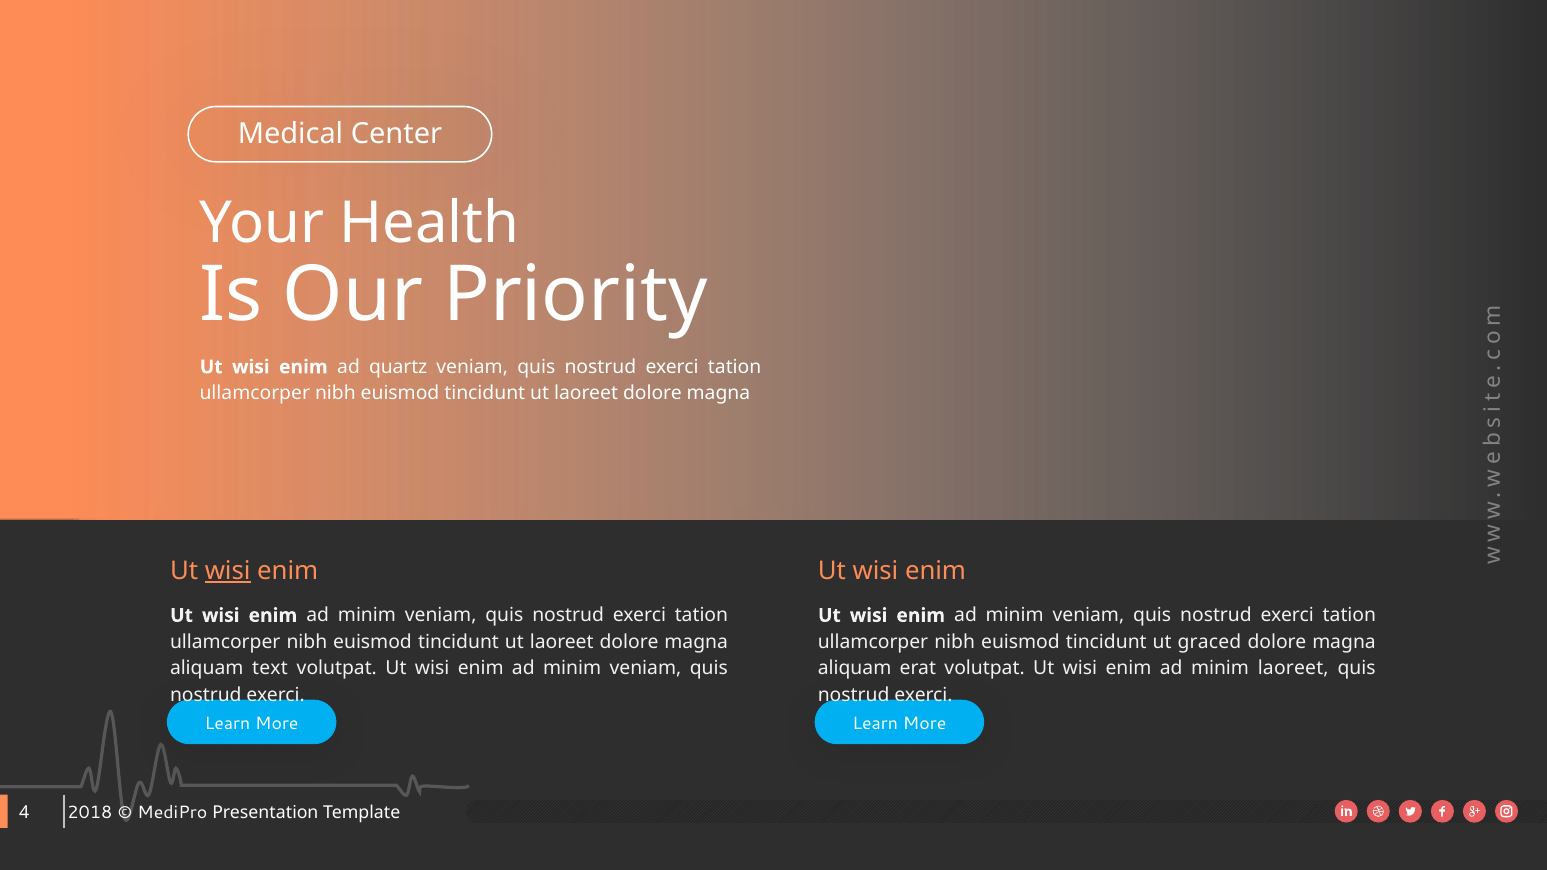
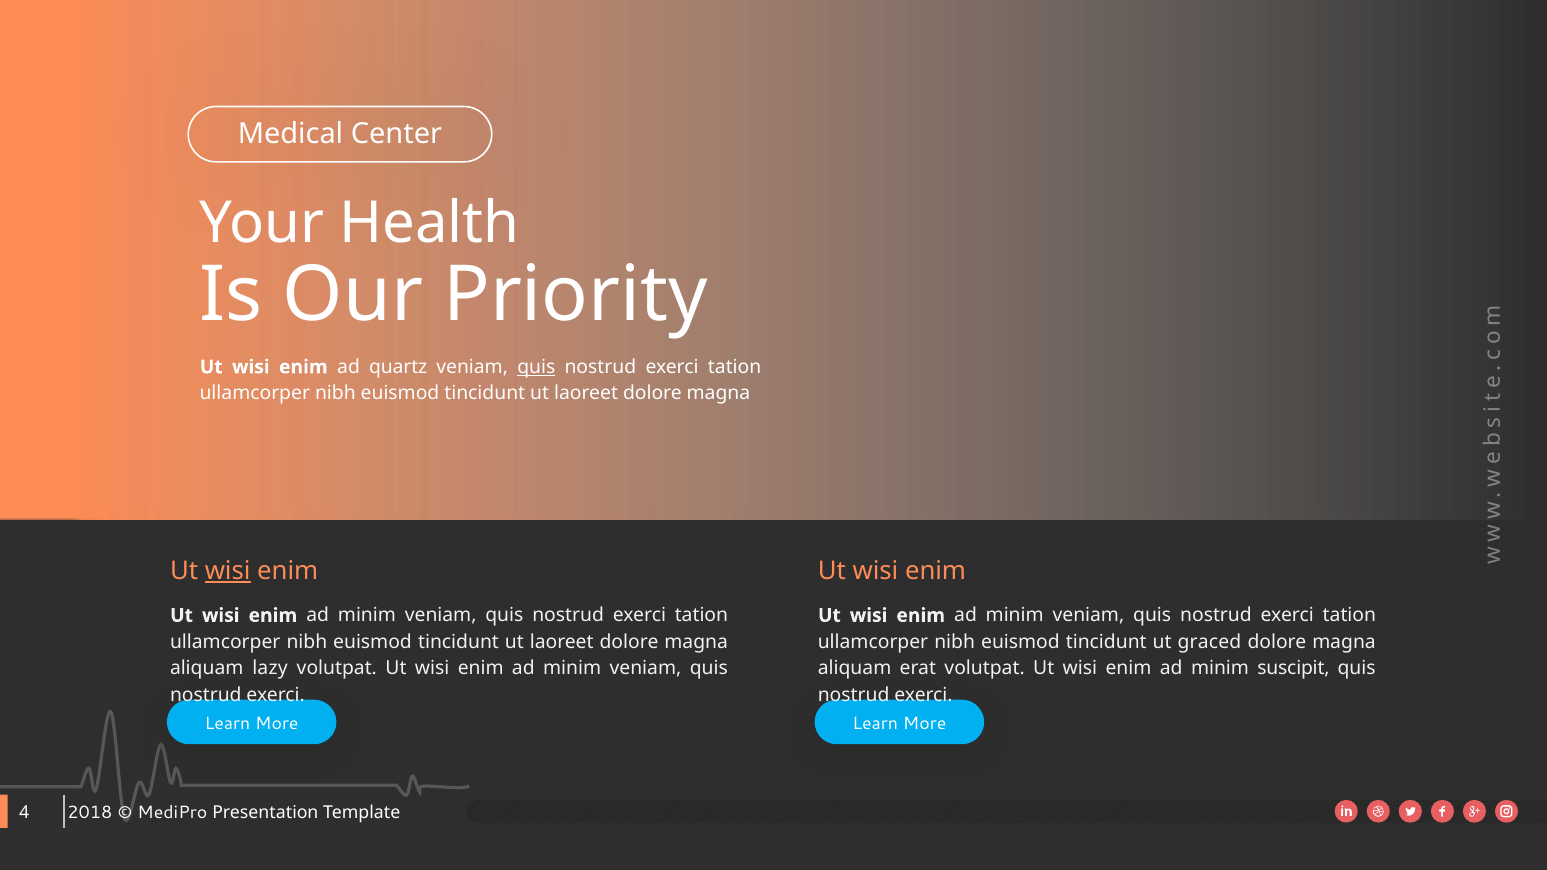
quis at (536, 367) underline: none -> present
text: text -> lazy
minim laoreet: laoreet -> suscipit
